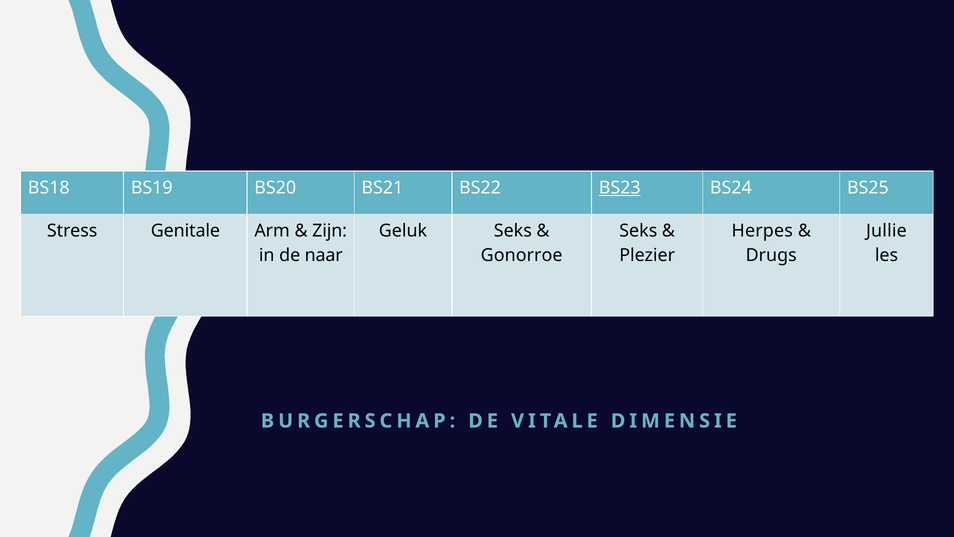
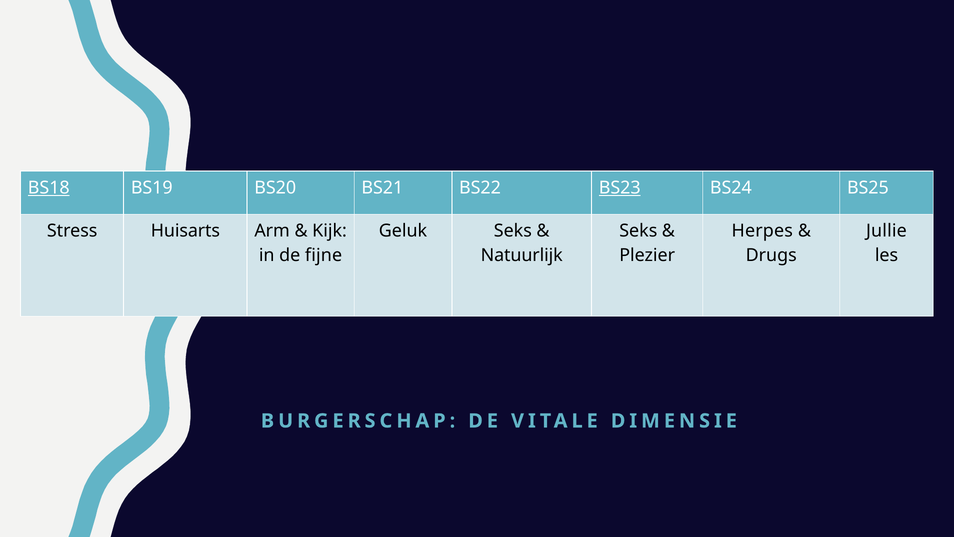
BS18 underline: none -> present
Genitale: Genitale -> Huisarts
Zijn: Zijn -> Kijk
naar: naar -> fijne
Gonorroe: Gonorroe -> Natuurlijk
